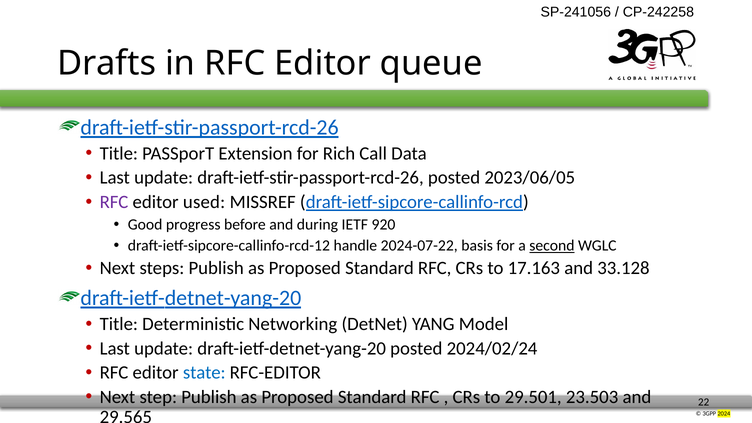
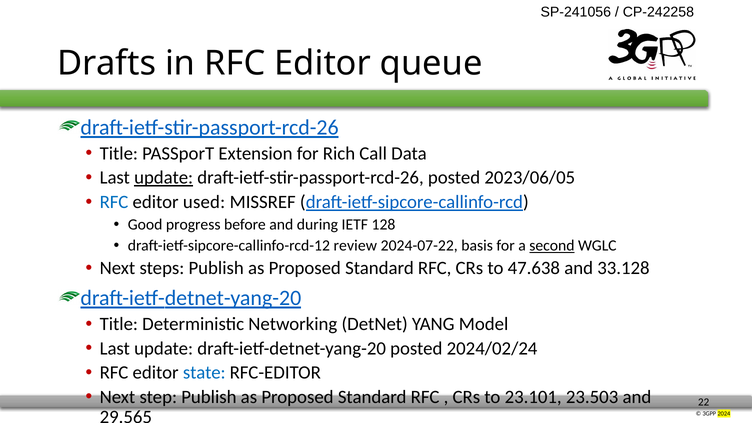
update at (164, 178) underline: none -> present
RFC at (114, 202) colour: purple -> blue
920: 920 -> 128
handle: handle -> review
17.163: 17.163 -> 47.638
29.501: 29.501 -> 23.101
